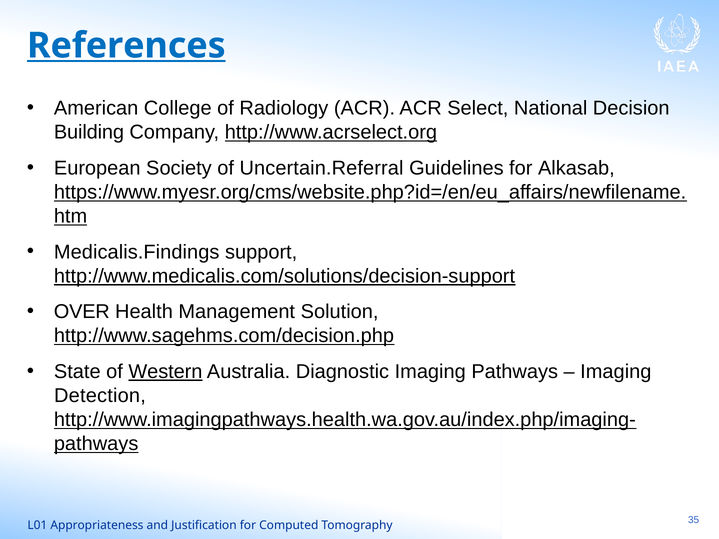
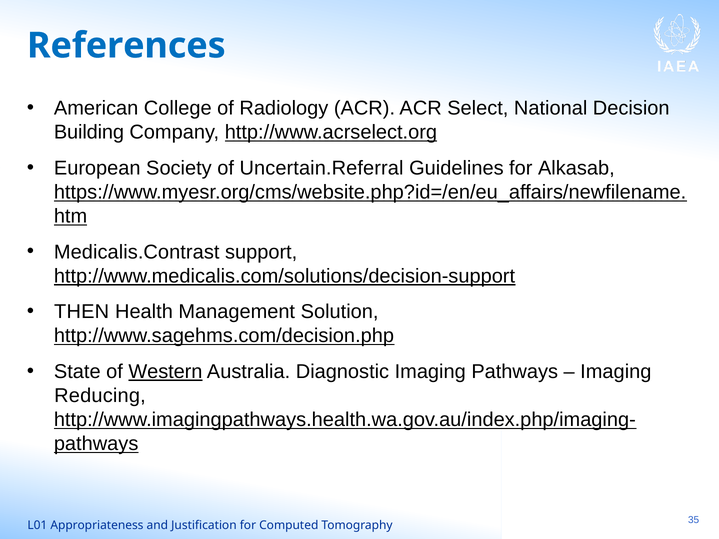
References underline: present -> none
Medicalis.Findings: Medicalis.Findings -> Medicalis.Contrast
OVER: OVER -> THEN
Detection: Detection -> Reducing
